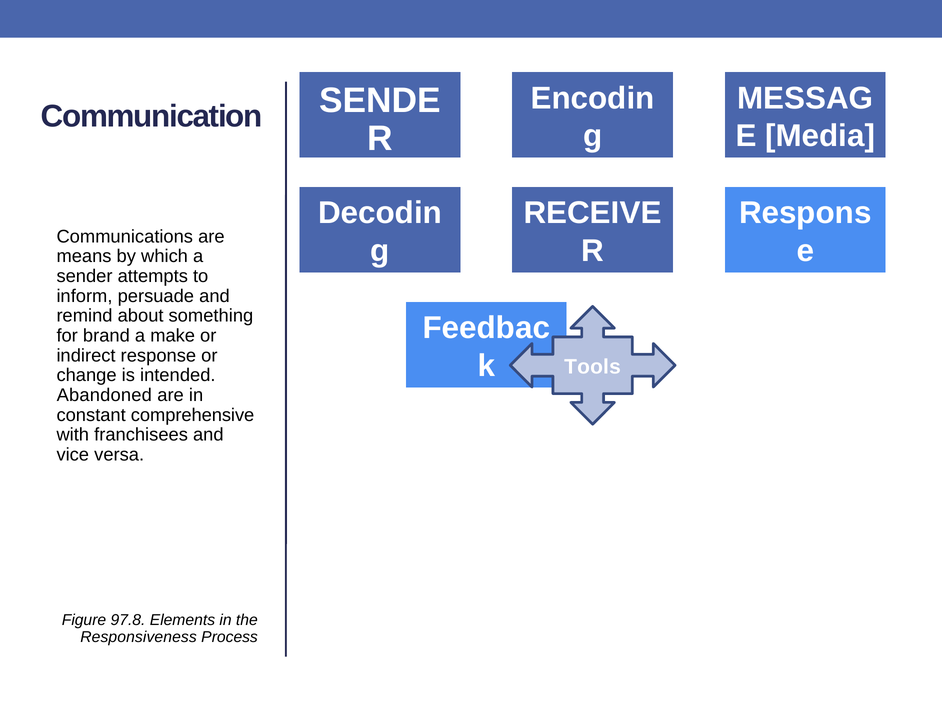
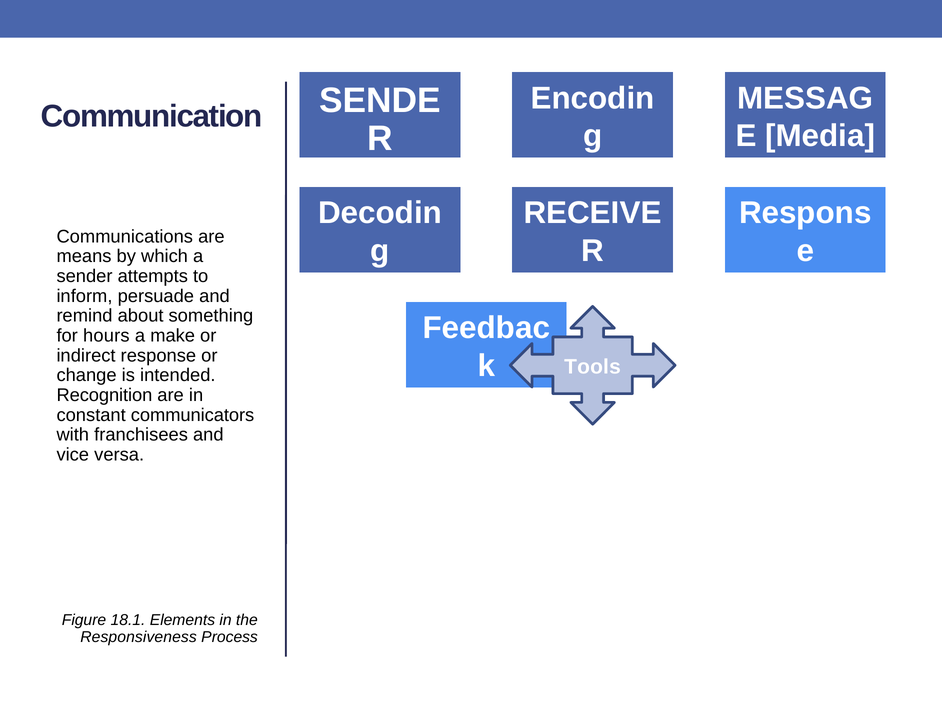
brand: brand -> hours
Abandoned: Abandoned -> Recognition
comprehensive: comprehensive -> communicators
97.8: 97.8 -> 18.1
